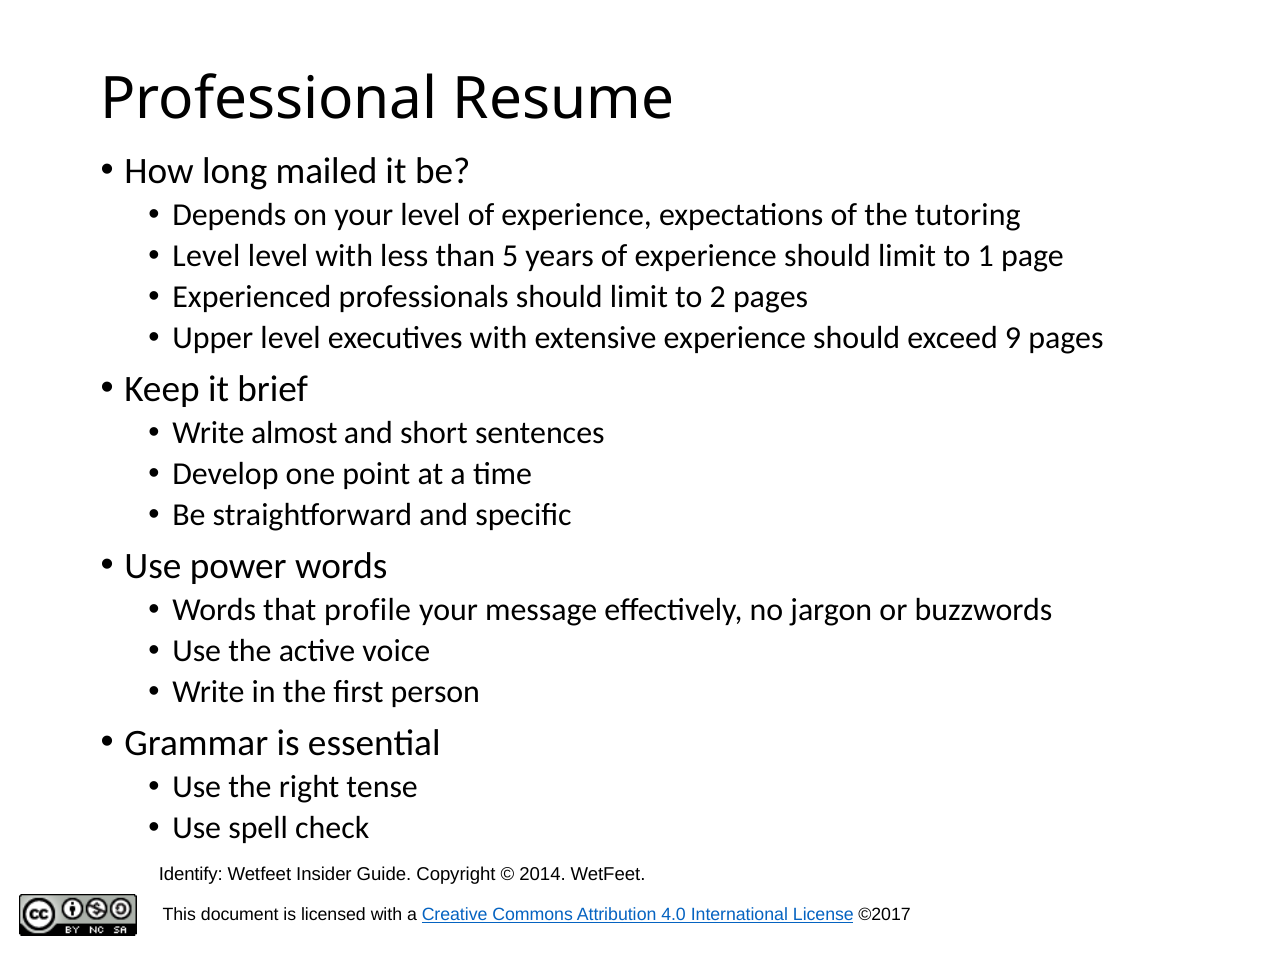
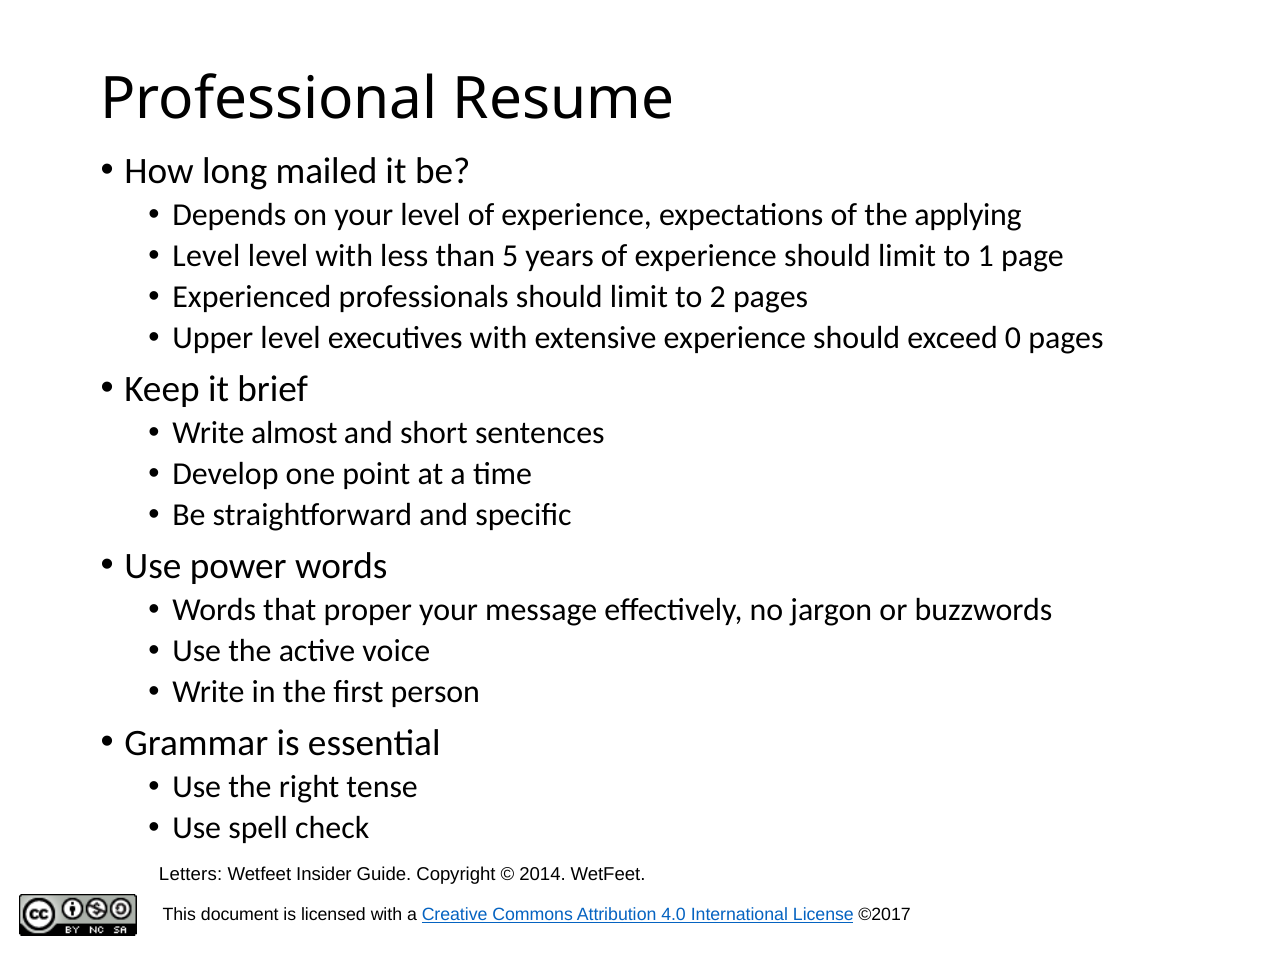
tutoring: tutoring -> applying
9: 9 -> 0
profile: profile -> proper
Identify: Identify -> Letters
